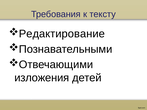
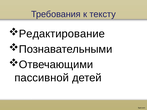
изложения: изложения -> пассивной
